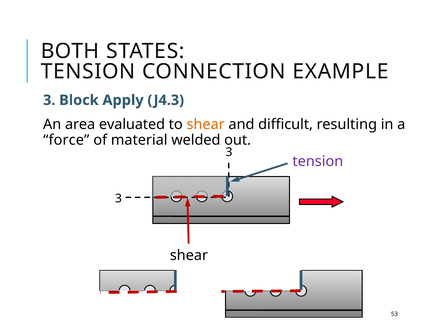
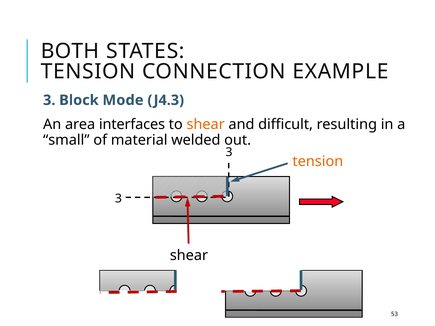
Apply: Apply -> Mode
evaluated: evaluated -> interfaces
force: force -> small
tension at (318, 161) colour: purple -> orange
